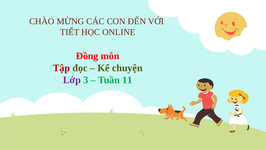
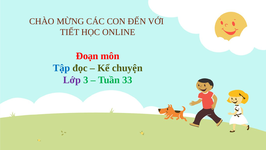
Đồng: Đồng -> Đoạn
Tập colour: red -> blue
11: 11 -> 33
